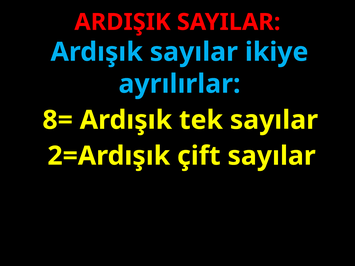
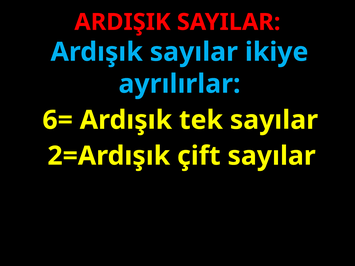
8=: 8= -> 6=
